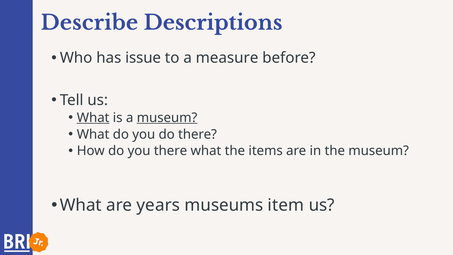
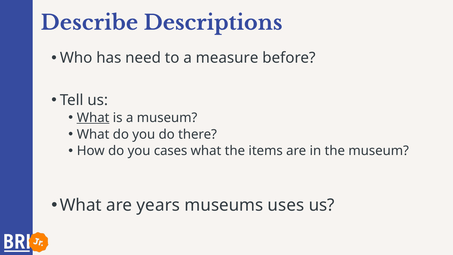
issue: issue -> need
museum at (167, 118) underline: present -> none
you there: there -> cases
item: item -> uses
